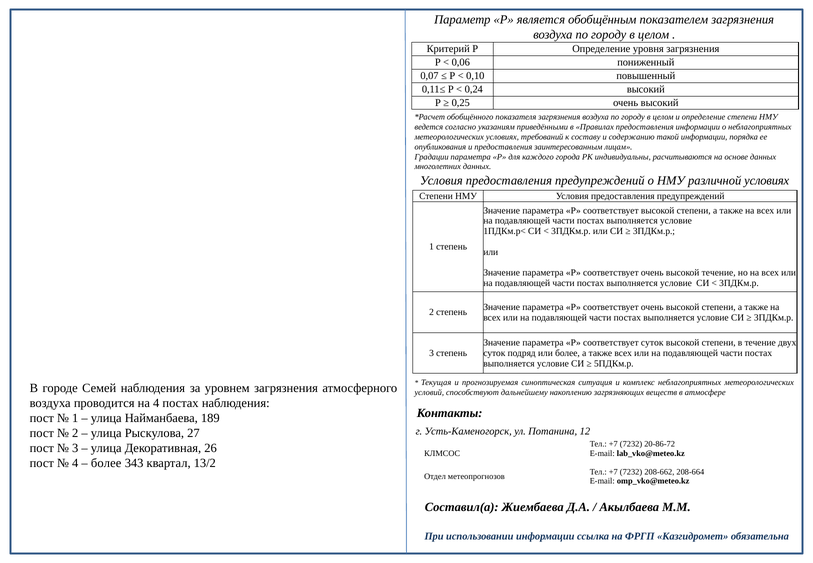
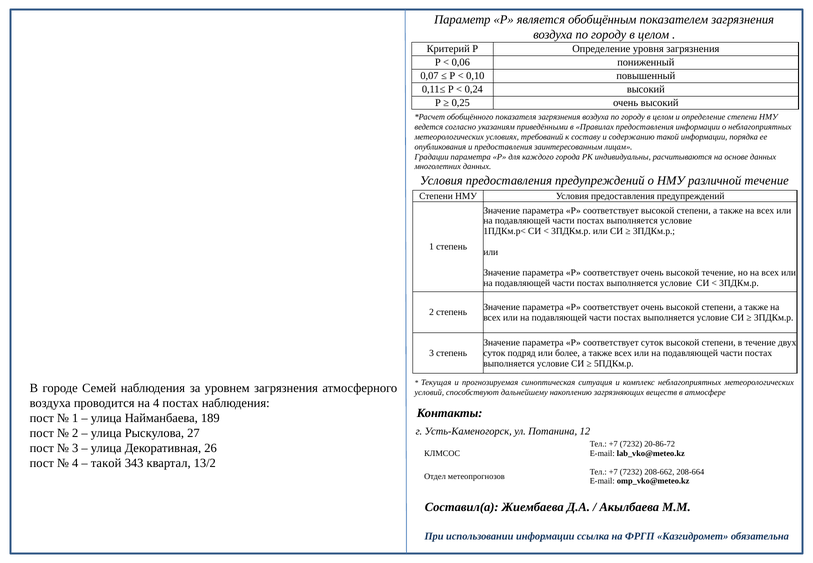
различной условиях: условиях -> течение
более at (106, 463): более -> такой
